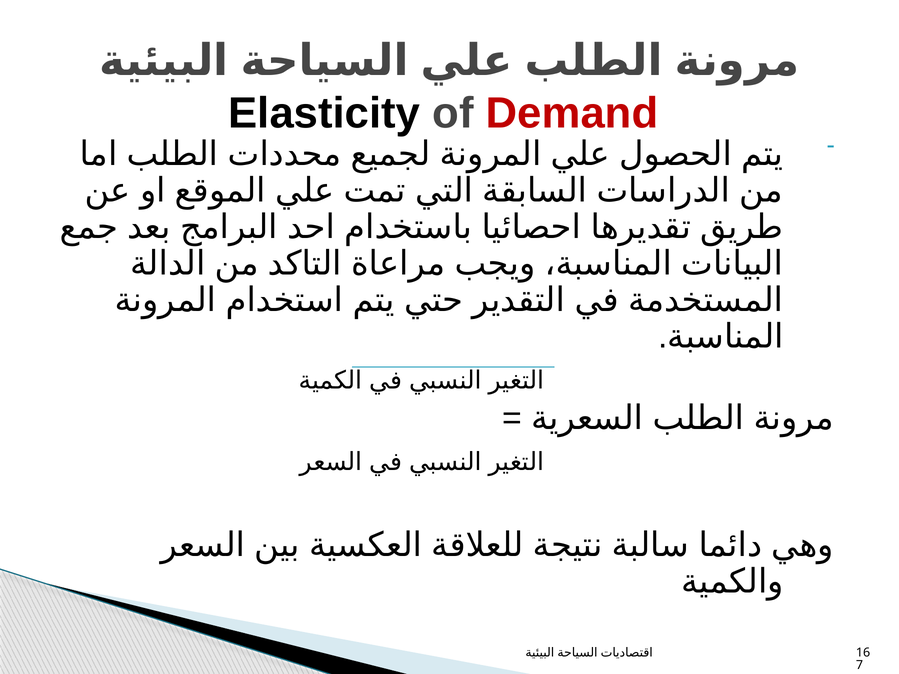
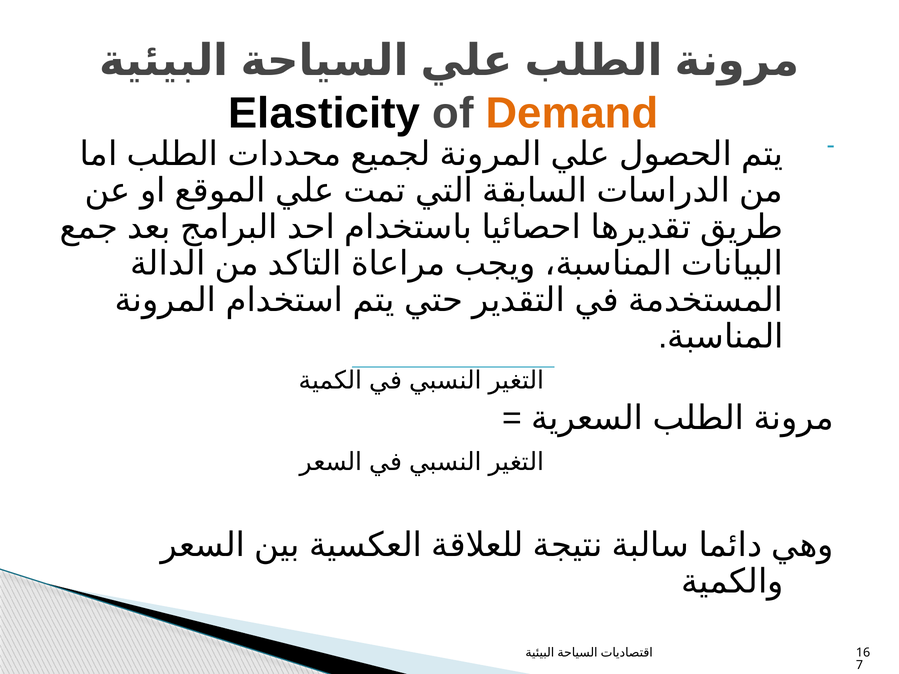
Demand colour: red -> orange
